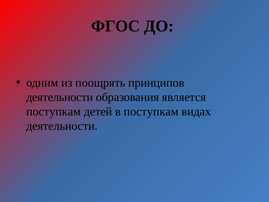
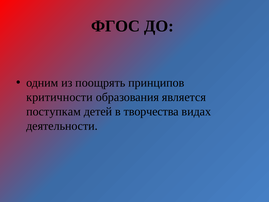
деятельности at (60, 97): деятельности -> критичности
в поступкам: поступкам -> творчества
